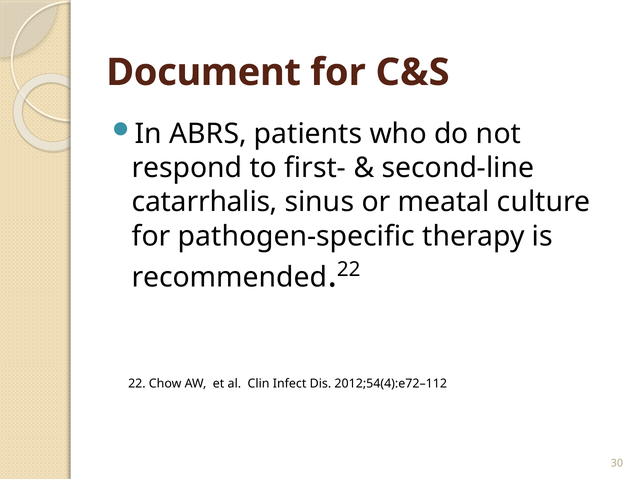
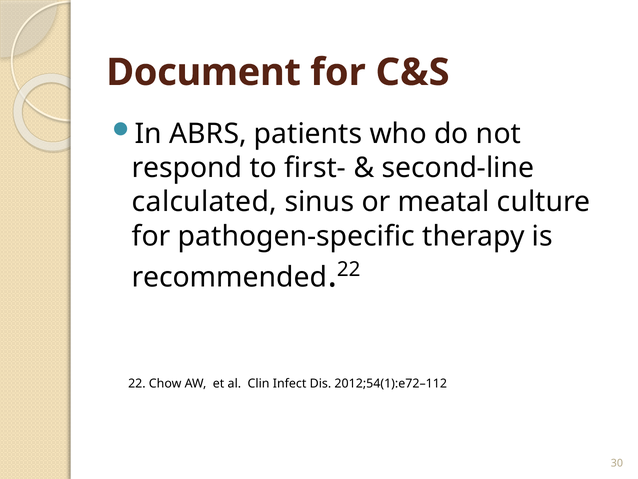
catarrhalis: catarrhalis -> calculated
2012;54(4):e72–112: 2012;54(4):e72–112 -> 2012;54(1):e72–112
